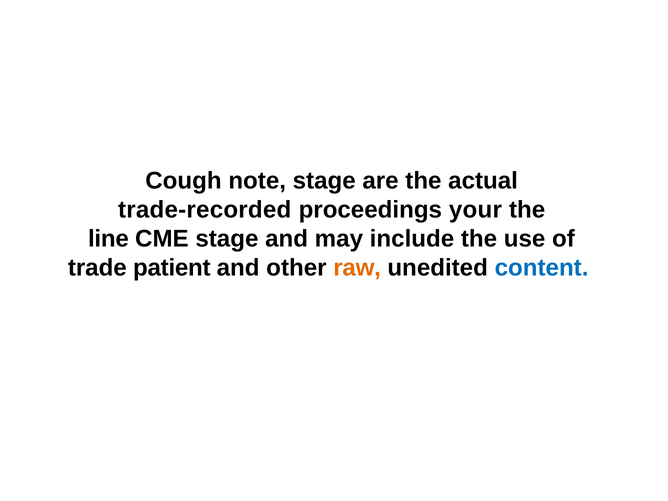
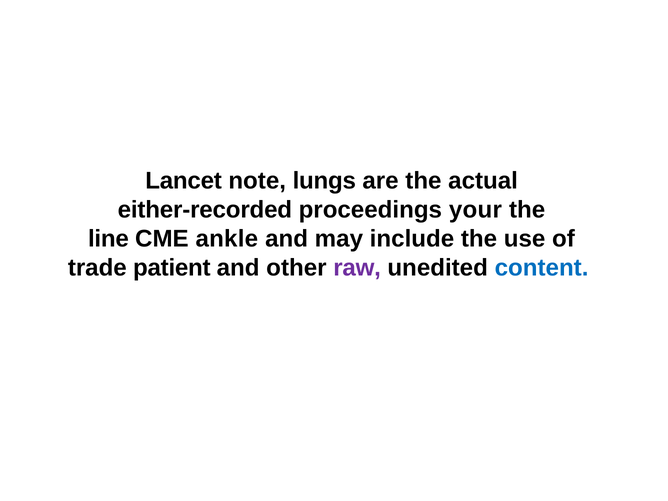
Cough: Cough -> Lancet
note stage: stage -> lungs
trade-recorded: trade-recorded -> either-recorded
CME stage: stage -> ankle
raw colour: orange -> purple
